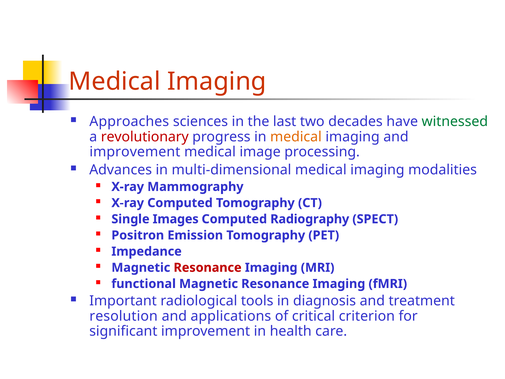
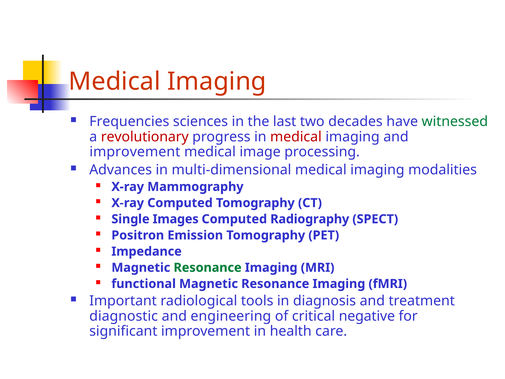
Approaches: Approaches -> Frequencies
medical at (296, 137) colour: orange -> red
Resonance at (208, 267) colour: red -> green
resolution: resolution -> diagnostic
applications: applications -> engineering
criterion: criterion -> negative
